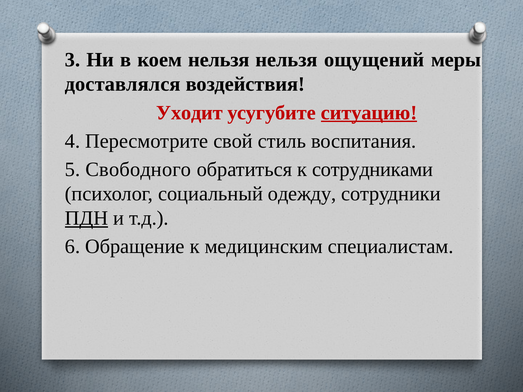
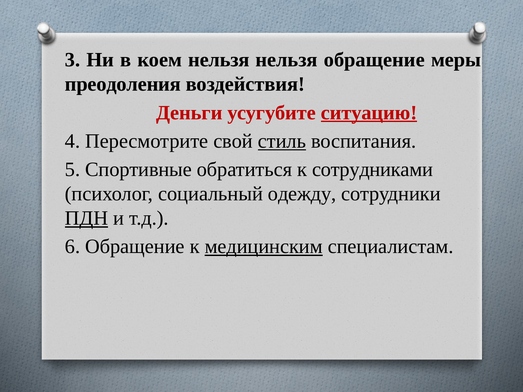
нельзя ощущений: ощущений -> обращение
доставлялся: доставлялся -> преодоления
Уходит: Уходит -> Деньги
стиль underline: none -> present
Свободного: Свободного -> Спортивные
медицинским underline: none -> present
